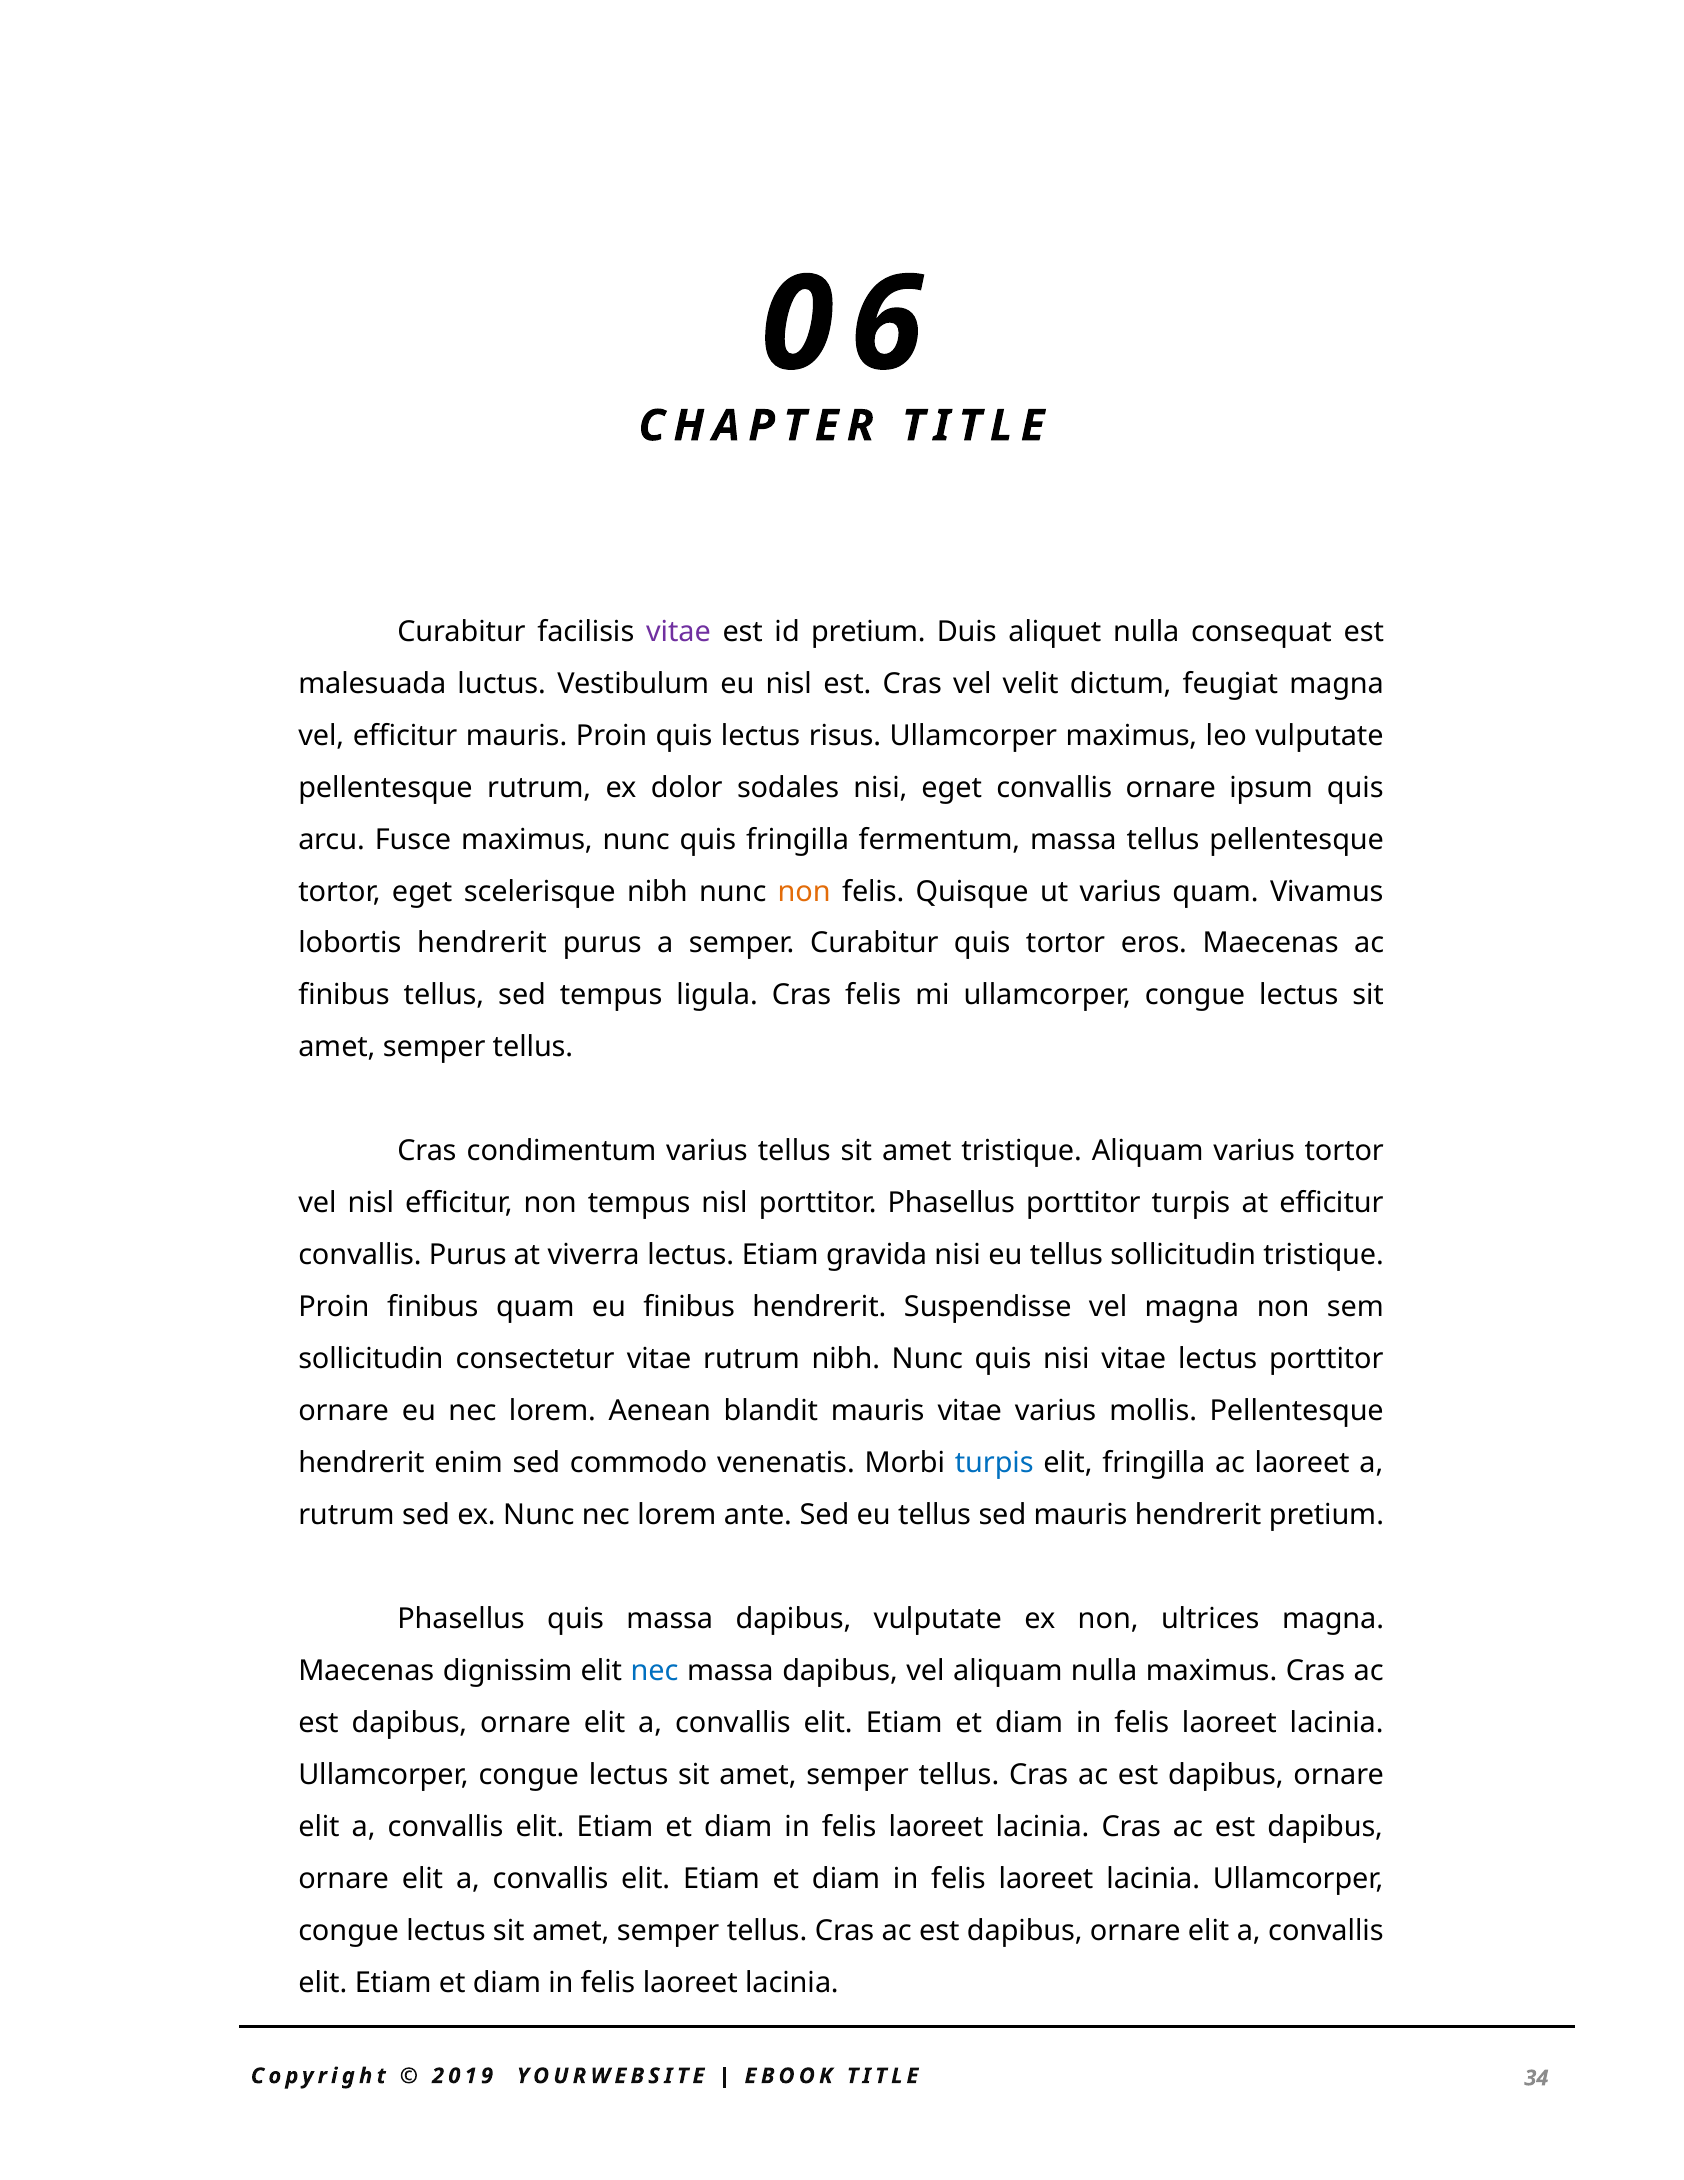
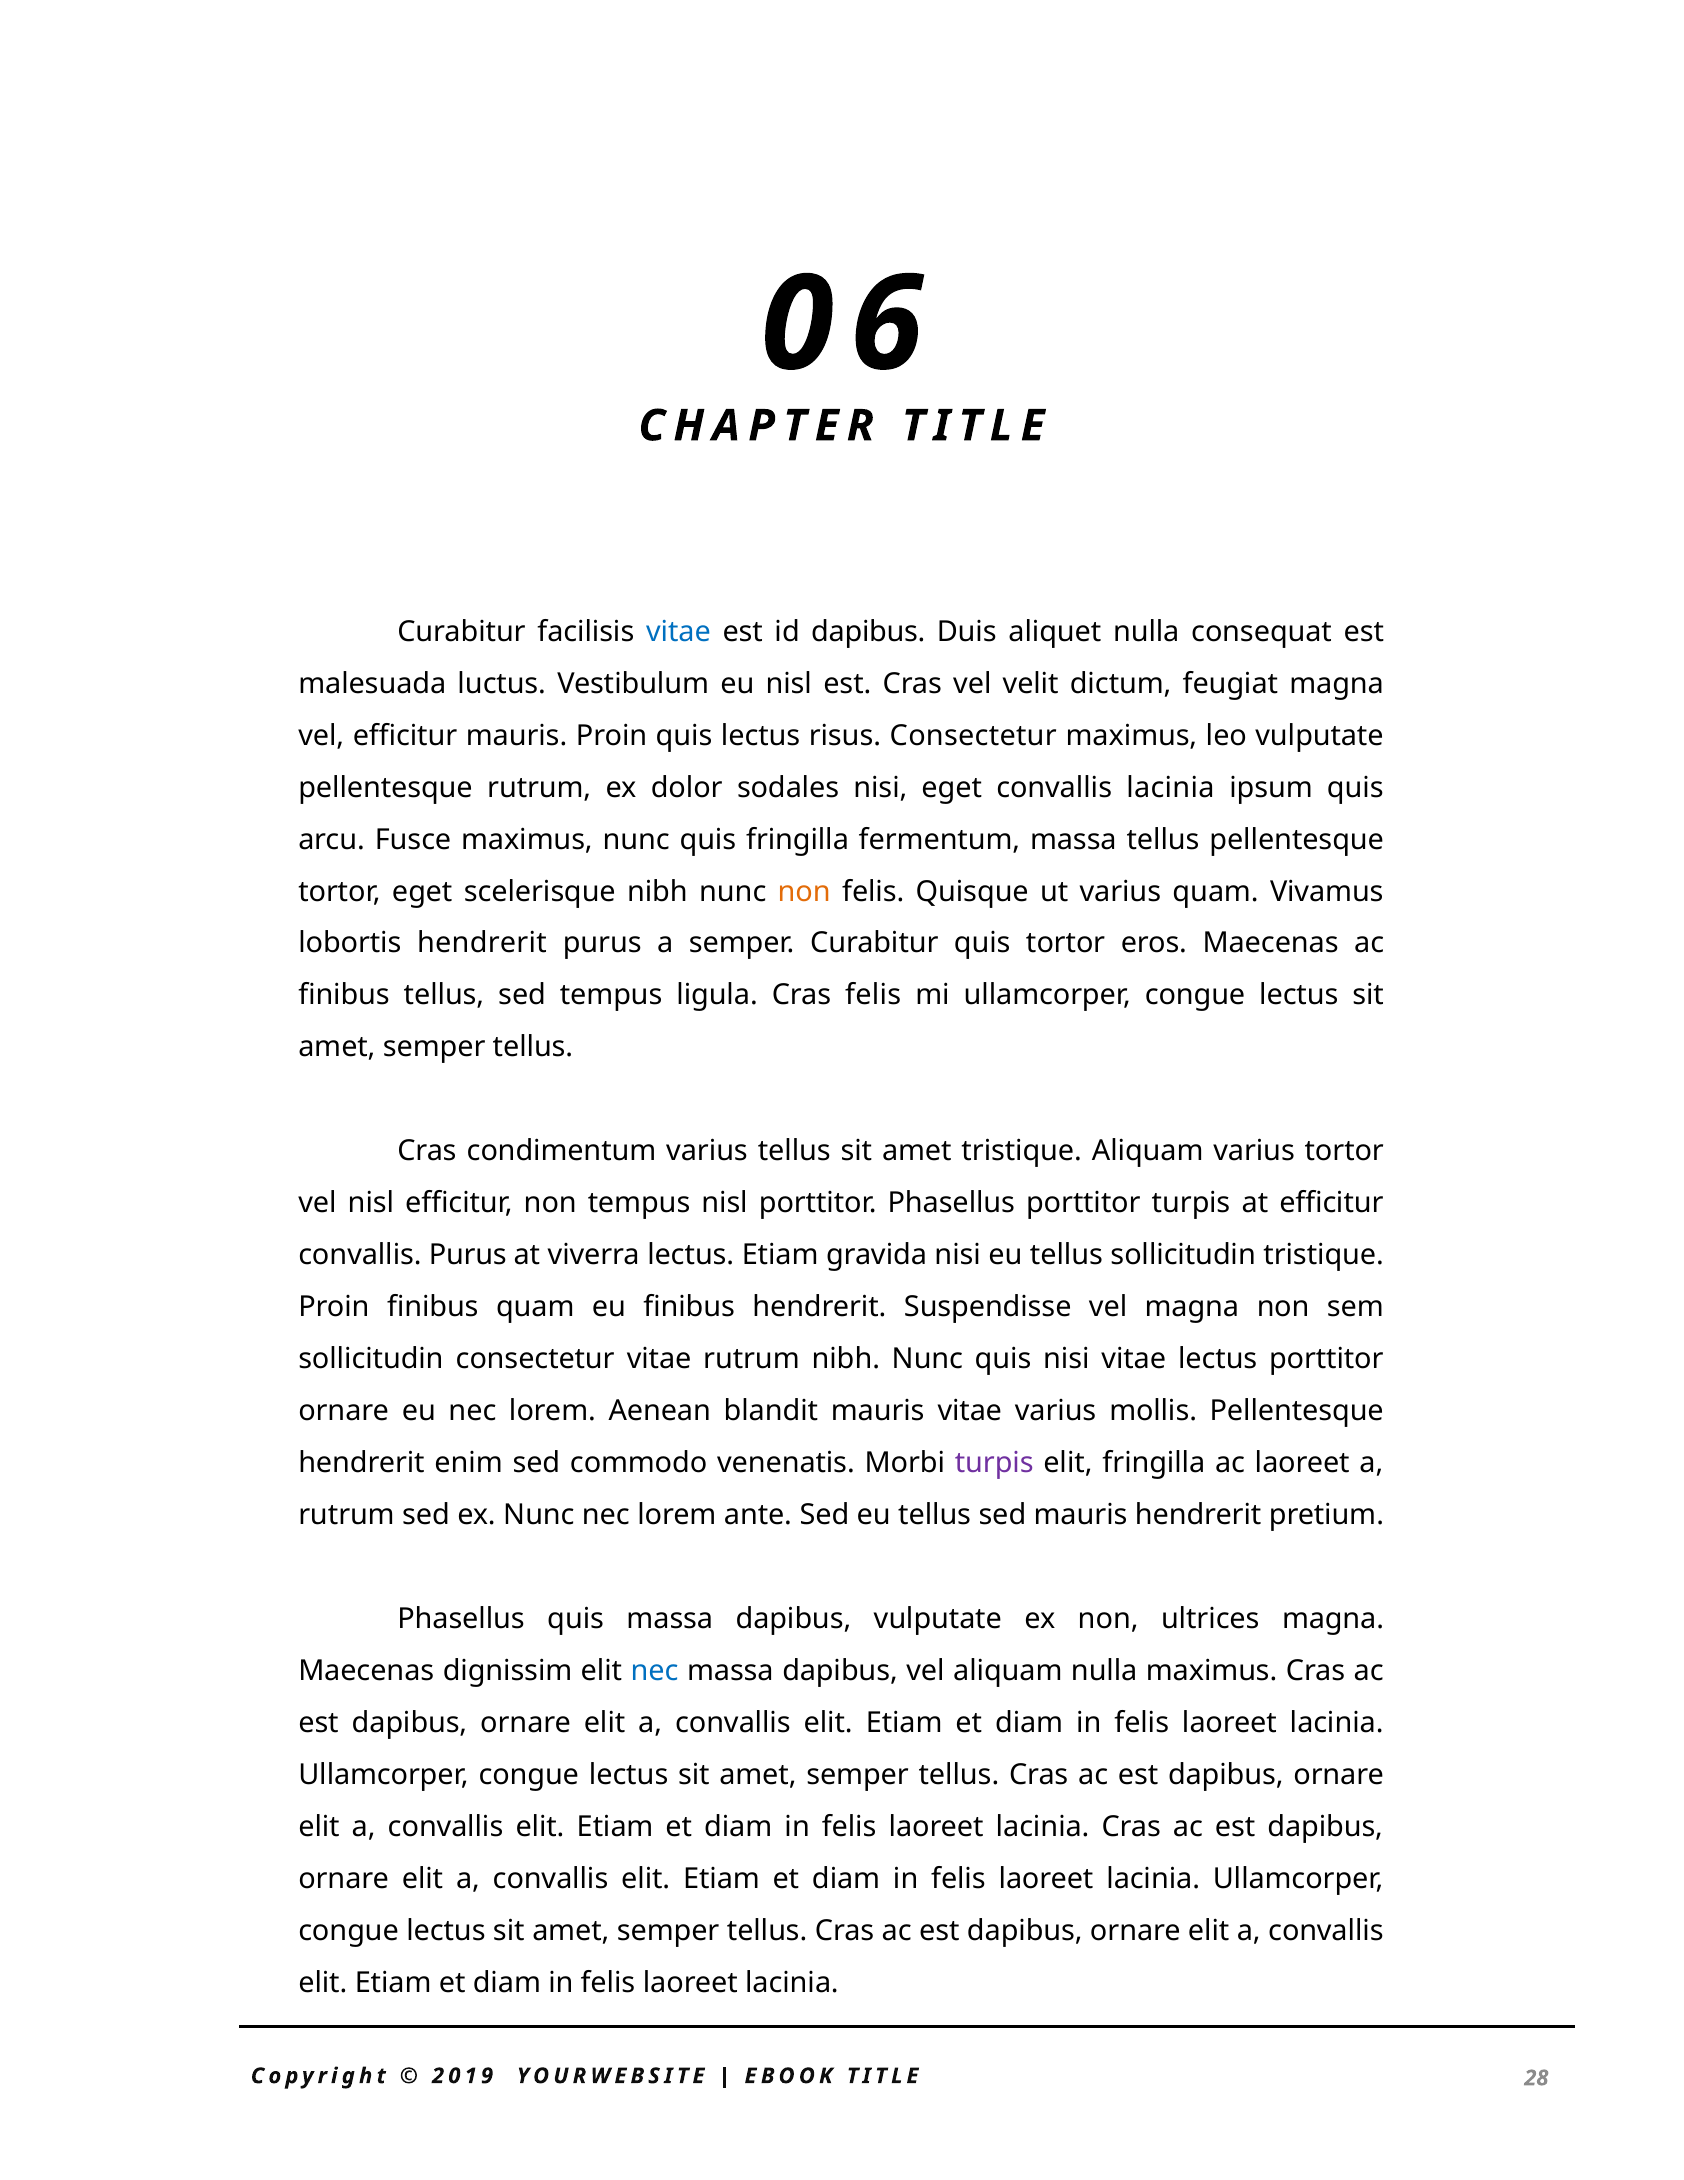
vitae at (678, 631) colour: purple -> blue
id pretium: pretium -> dapibus
risus Ullamcorper: Ullamcorper -> Consectetur
convallis ornare: ornare -> lacinia
turpis at (994, 1463) colour: blue -> purple
34: 34 -> 28
